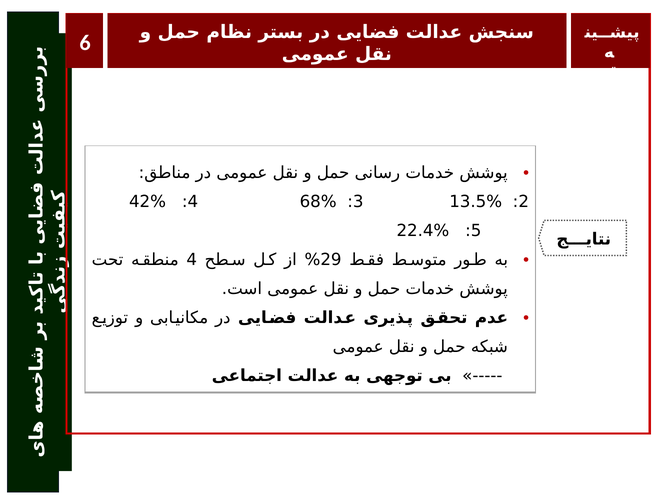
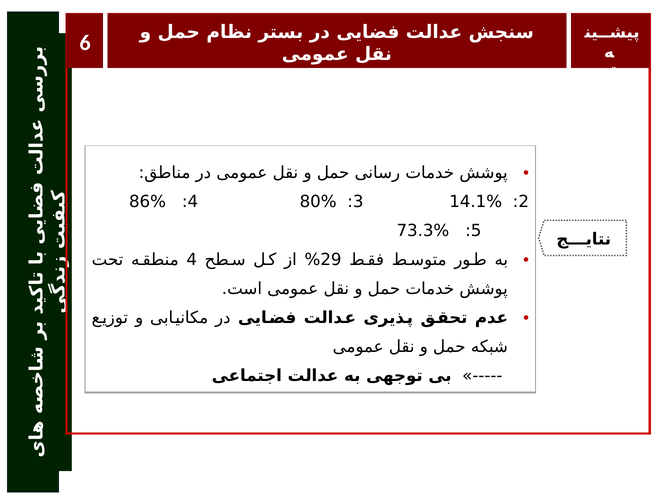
42%: 42% -> 86%
68%: 68% -> 80%
13.5%: 13.5% -> 14.1%
22.4%: 22.4% -> 73.3%
